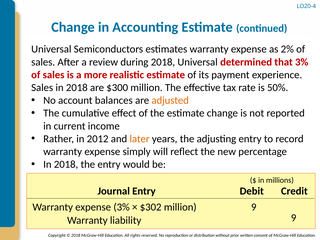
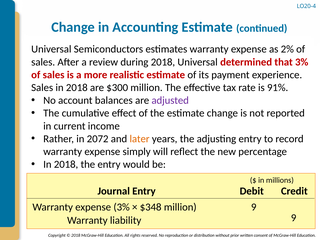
50%: 50% -> 91%
adjusted colour: orange -> purple
2012: 2012 -> 2072
$302: $302 -> $348
